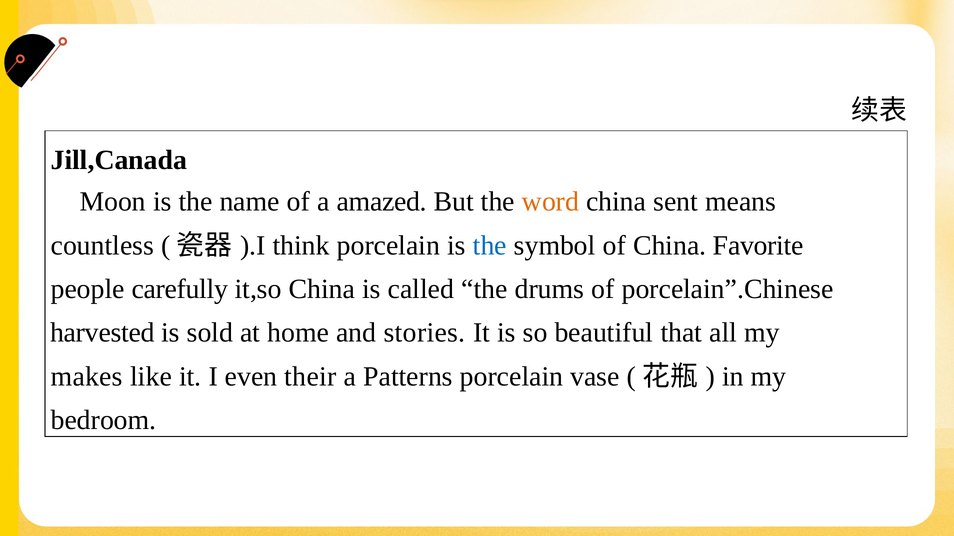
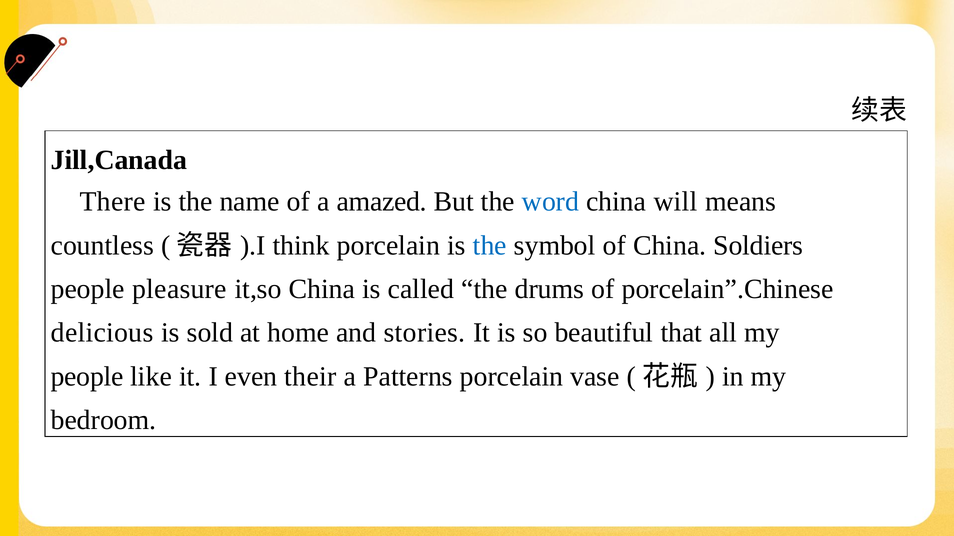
Moon: Moon -> There
word colour: orange -> blue
sent: sent -> will
Favorite: Favorite -> Soldiers
carefully: carefully -> pleasure
harvested: harvested -> delicious
makes at (87, 377): makes -> people
